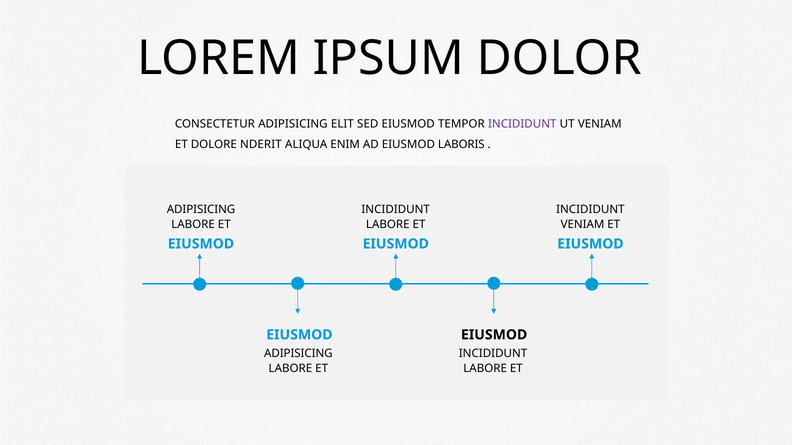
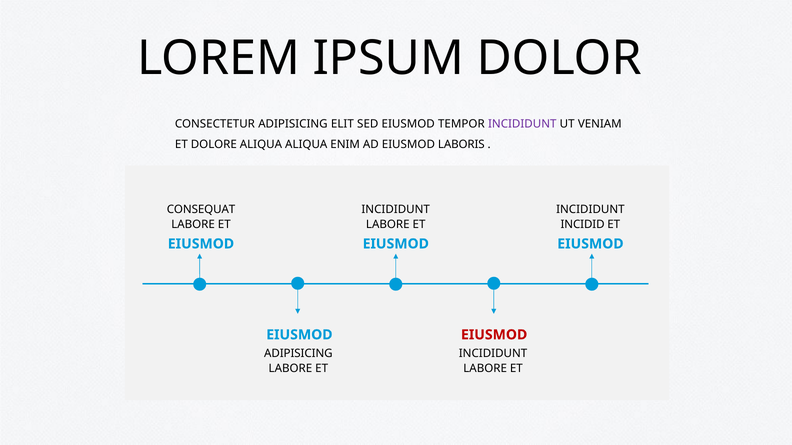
DOLORE NDERIT: NDERIT -> ALIQUA
ADIPISICING at (201, 210): ADIPISICING -> CONSEQUAT
VENIAM at (583, 225): VENIAM -> INCIDID
EIUSMOD at (494, 335) colour: black -> red
